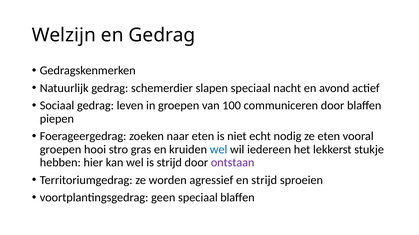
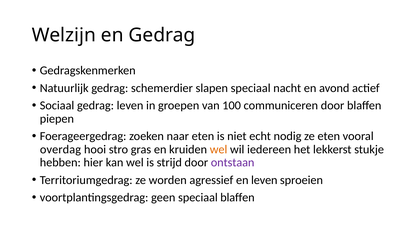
groepen at (61, 150): groepen -> overdag
wel at (219, 150) colour: blue -> orange
en strijd: strijd -> leven
